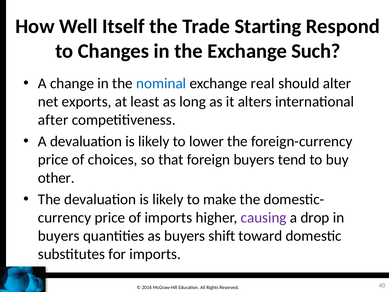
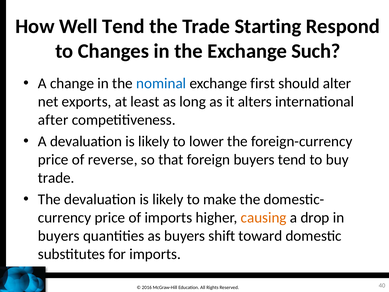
Well Itself: Itself -> Tend
real: real -> first
choices: choices -> reverse
other at (56, 178): other -> trade
causing colour: purple -> orange
